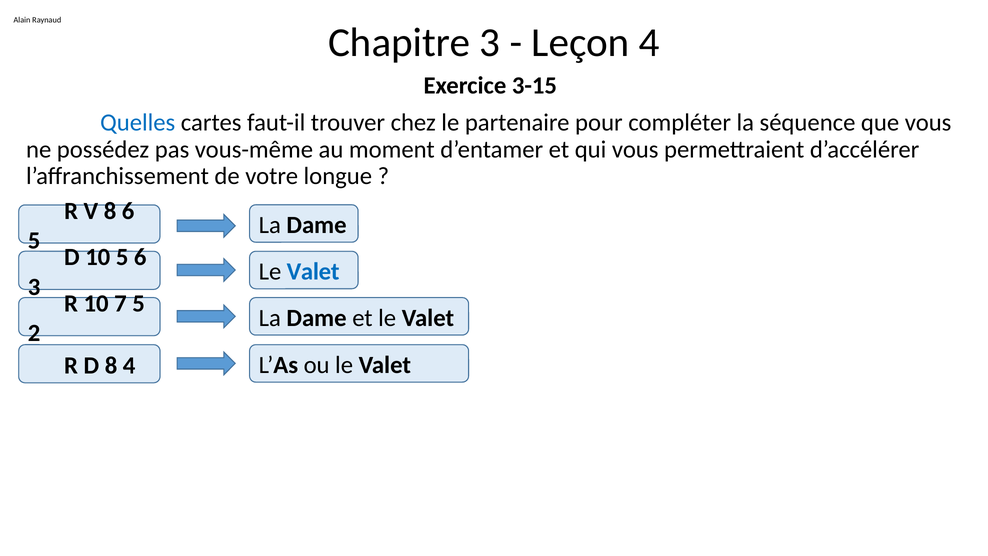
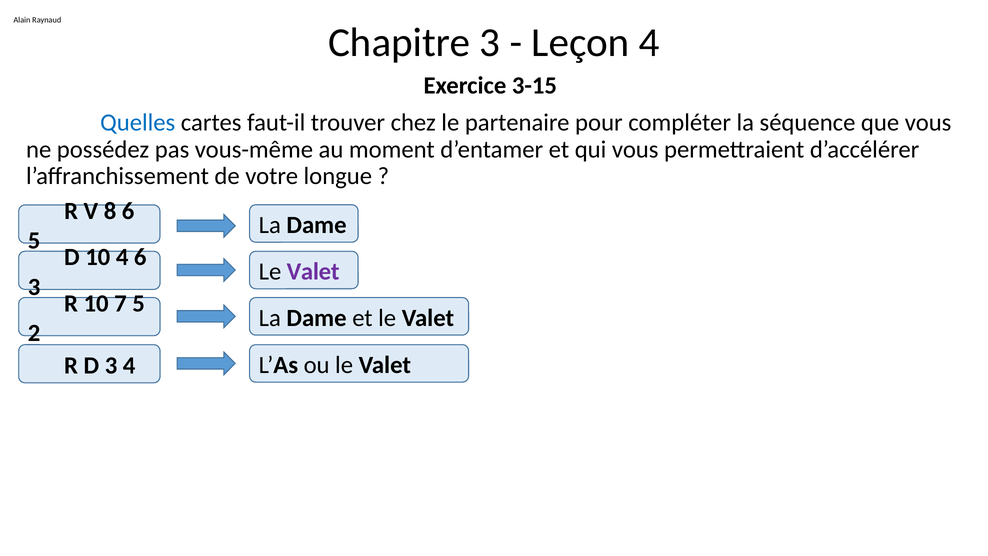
10 5: 5 -> 4
Valet at (313, 272) colour: blue -> purple
D 8: 8 -> 3
